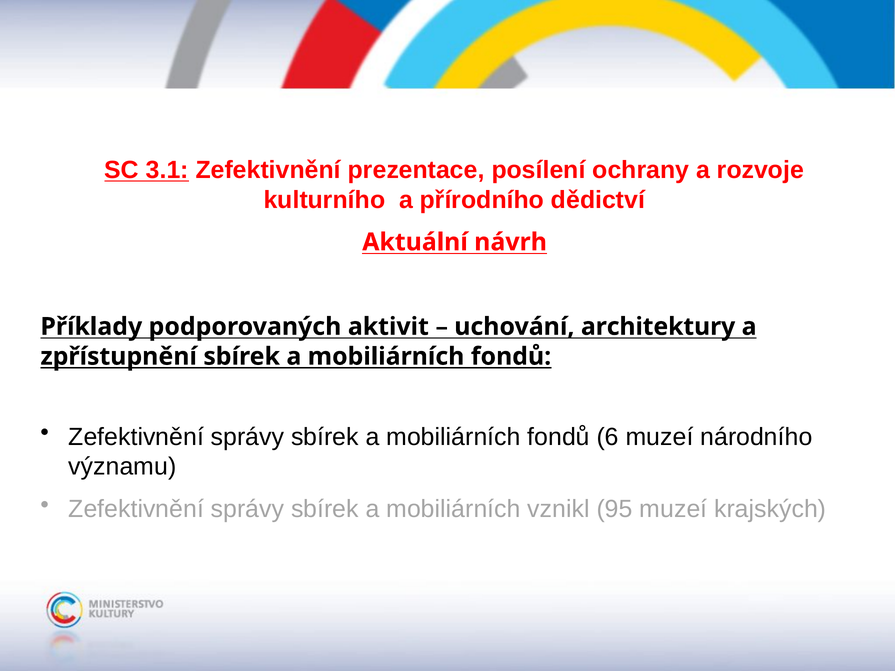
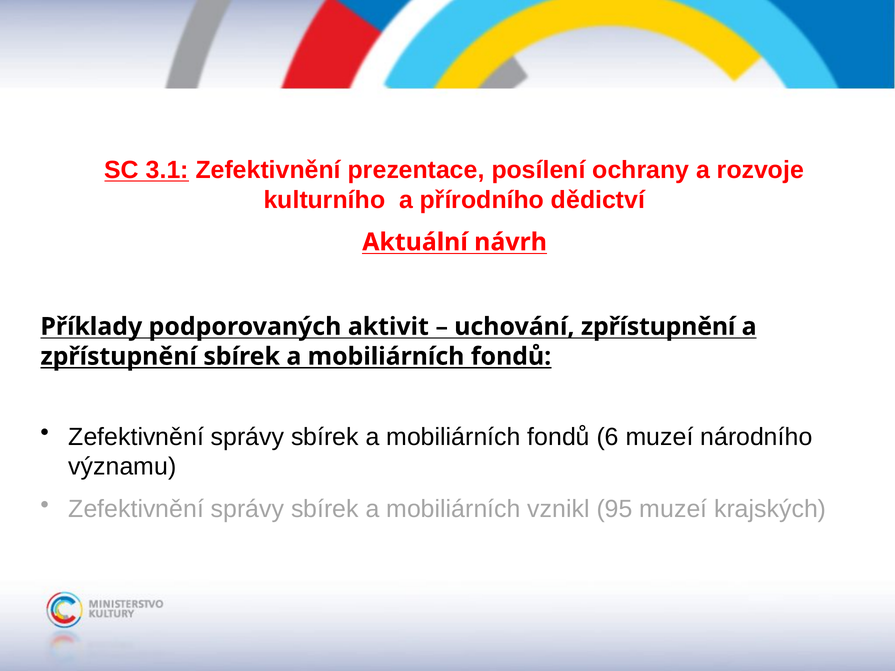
uchování architektury: architektury -> zpřístupnění
